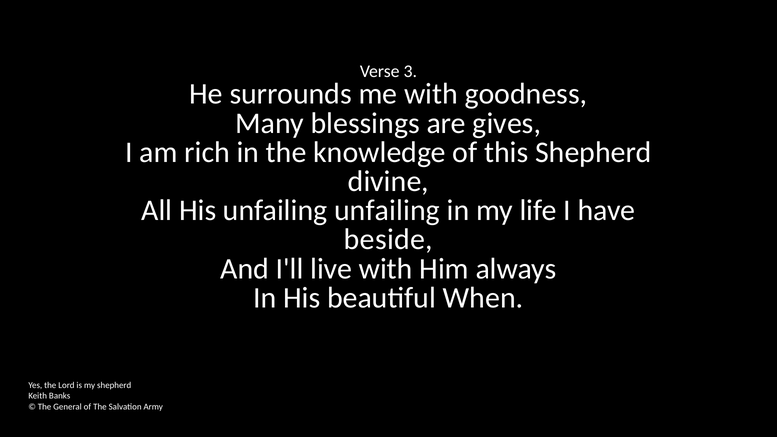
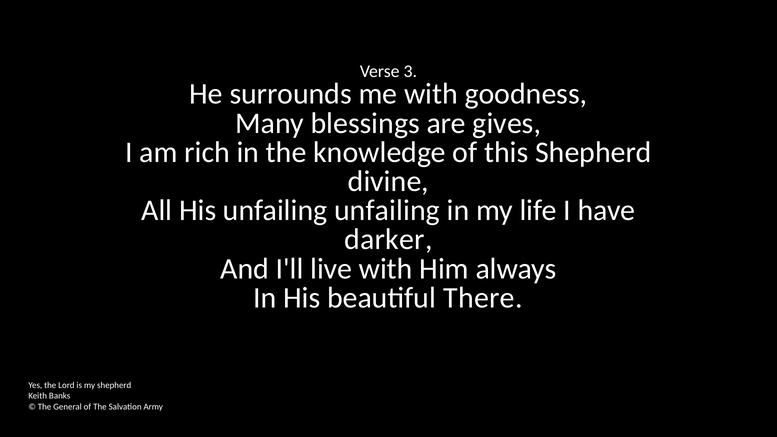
beside: beside -> darker
When: When -> There
